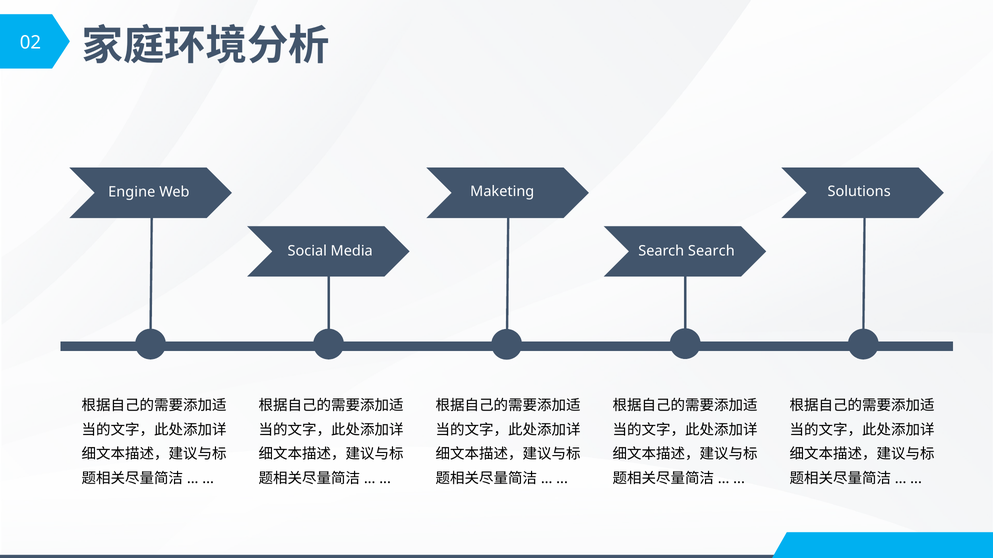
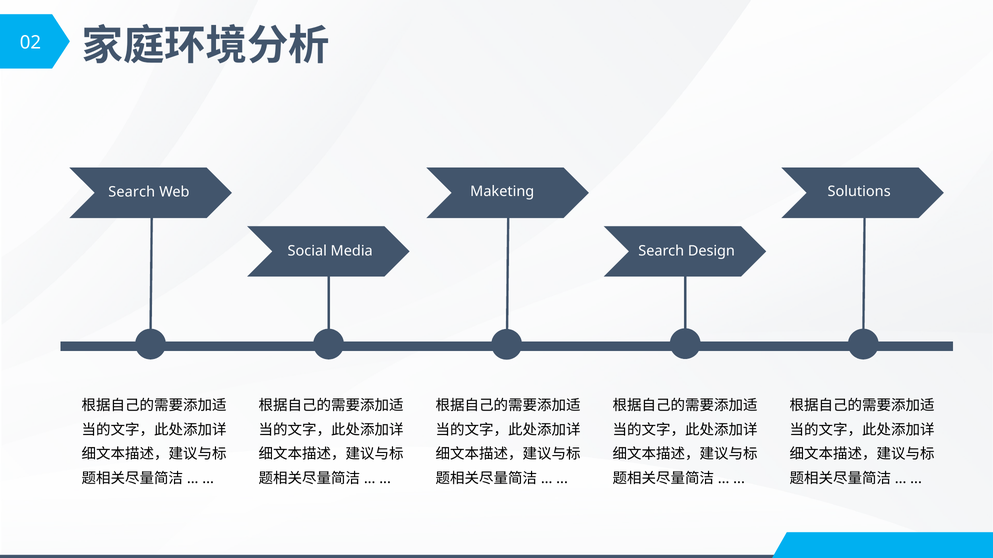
Engine at (132, 192): Engine -> Search
Search Search: Search -> Design
